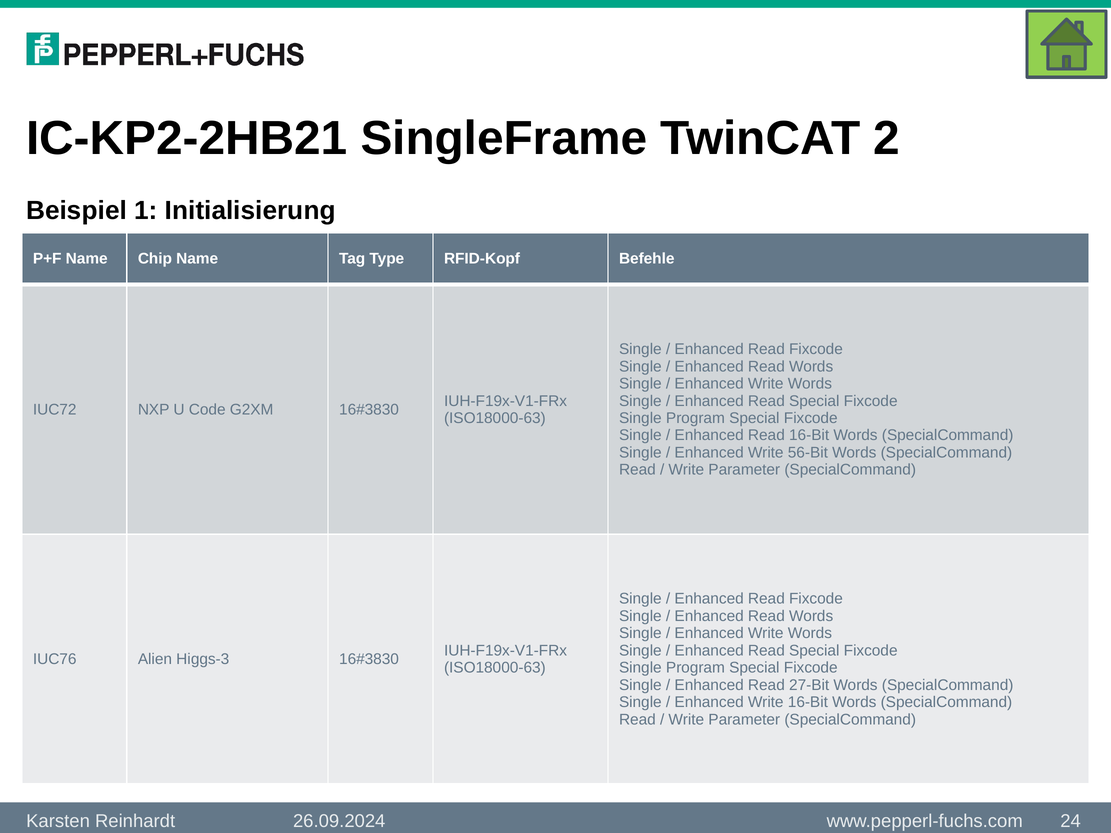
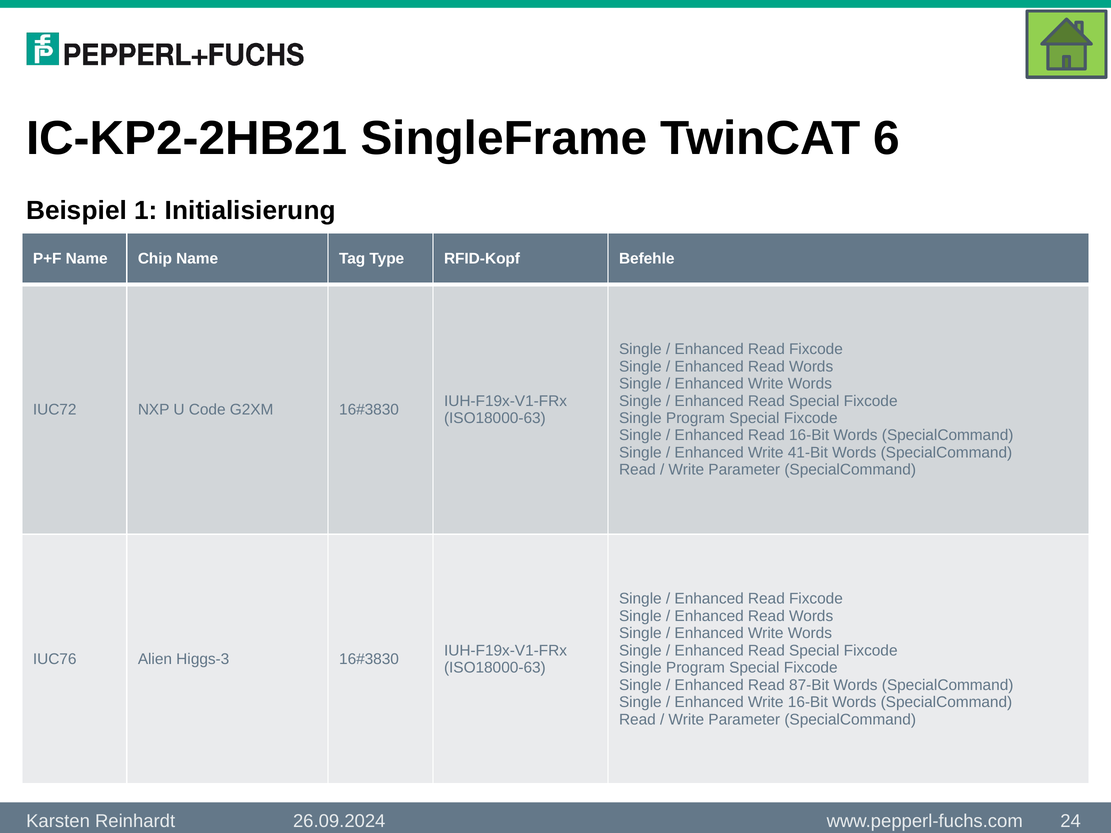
2: 2 -> 6
56-Bit: 56-Bit -> 41-Bit
27-Bit: 27-Bit -> 87-Bit
